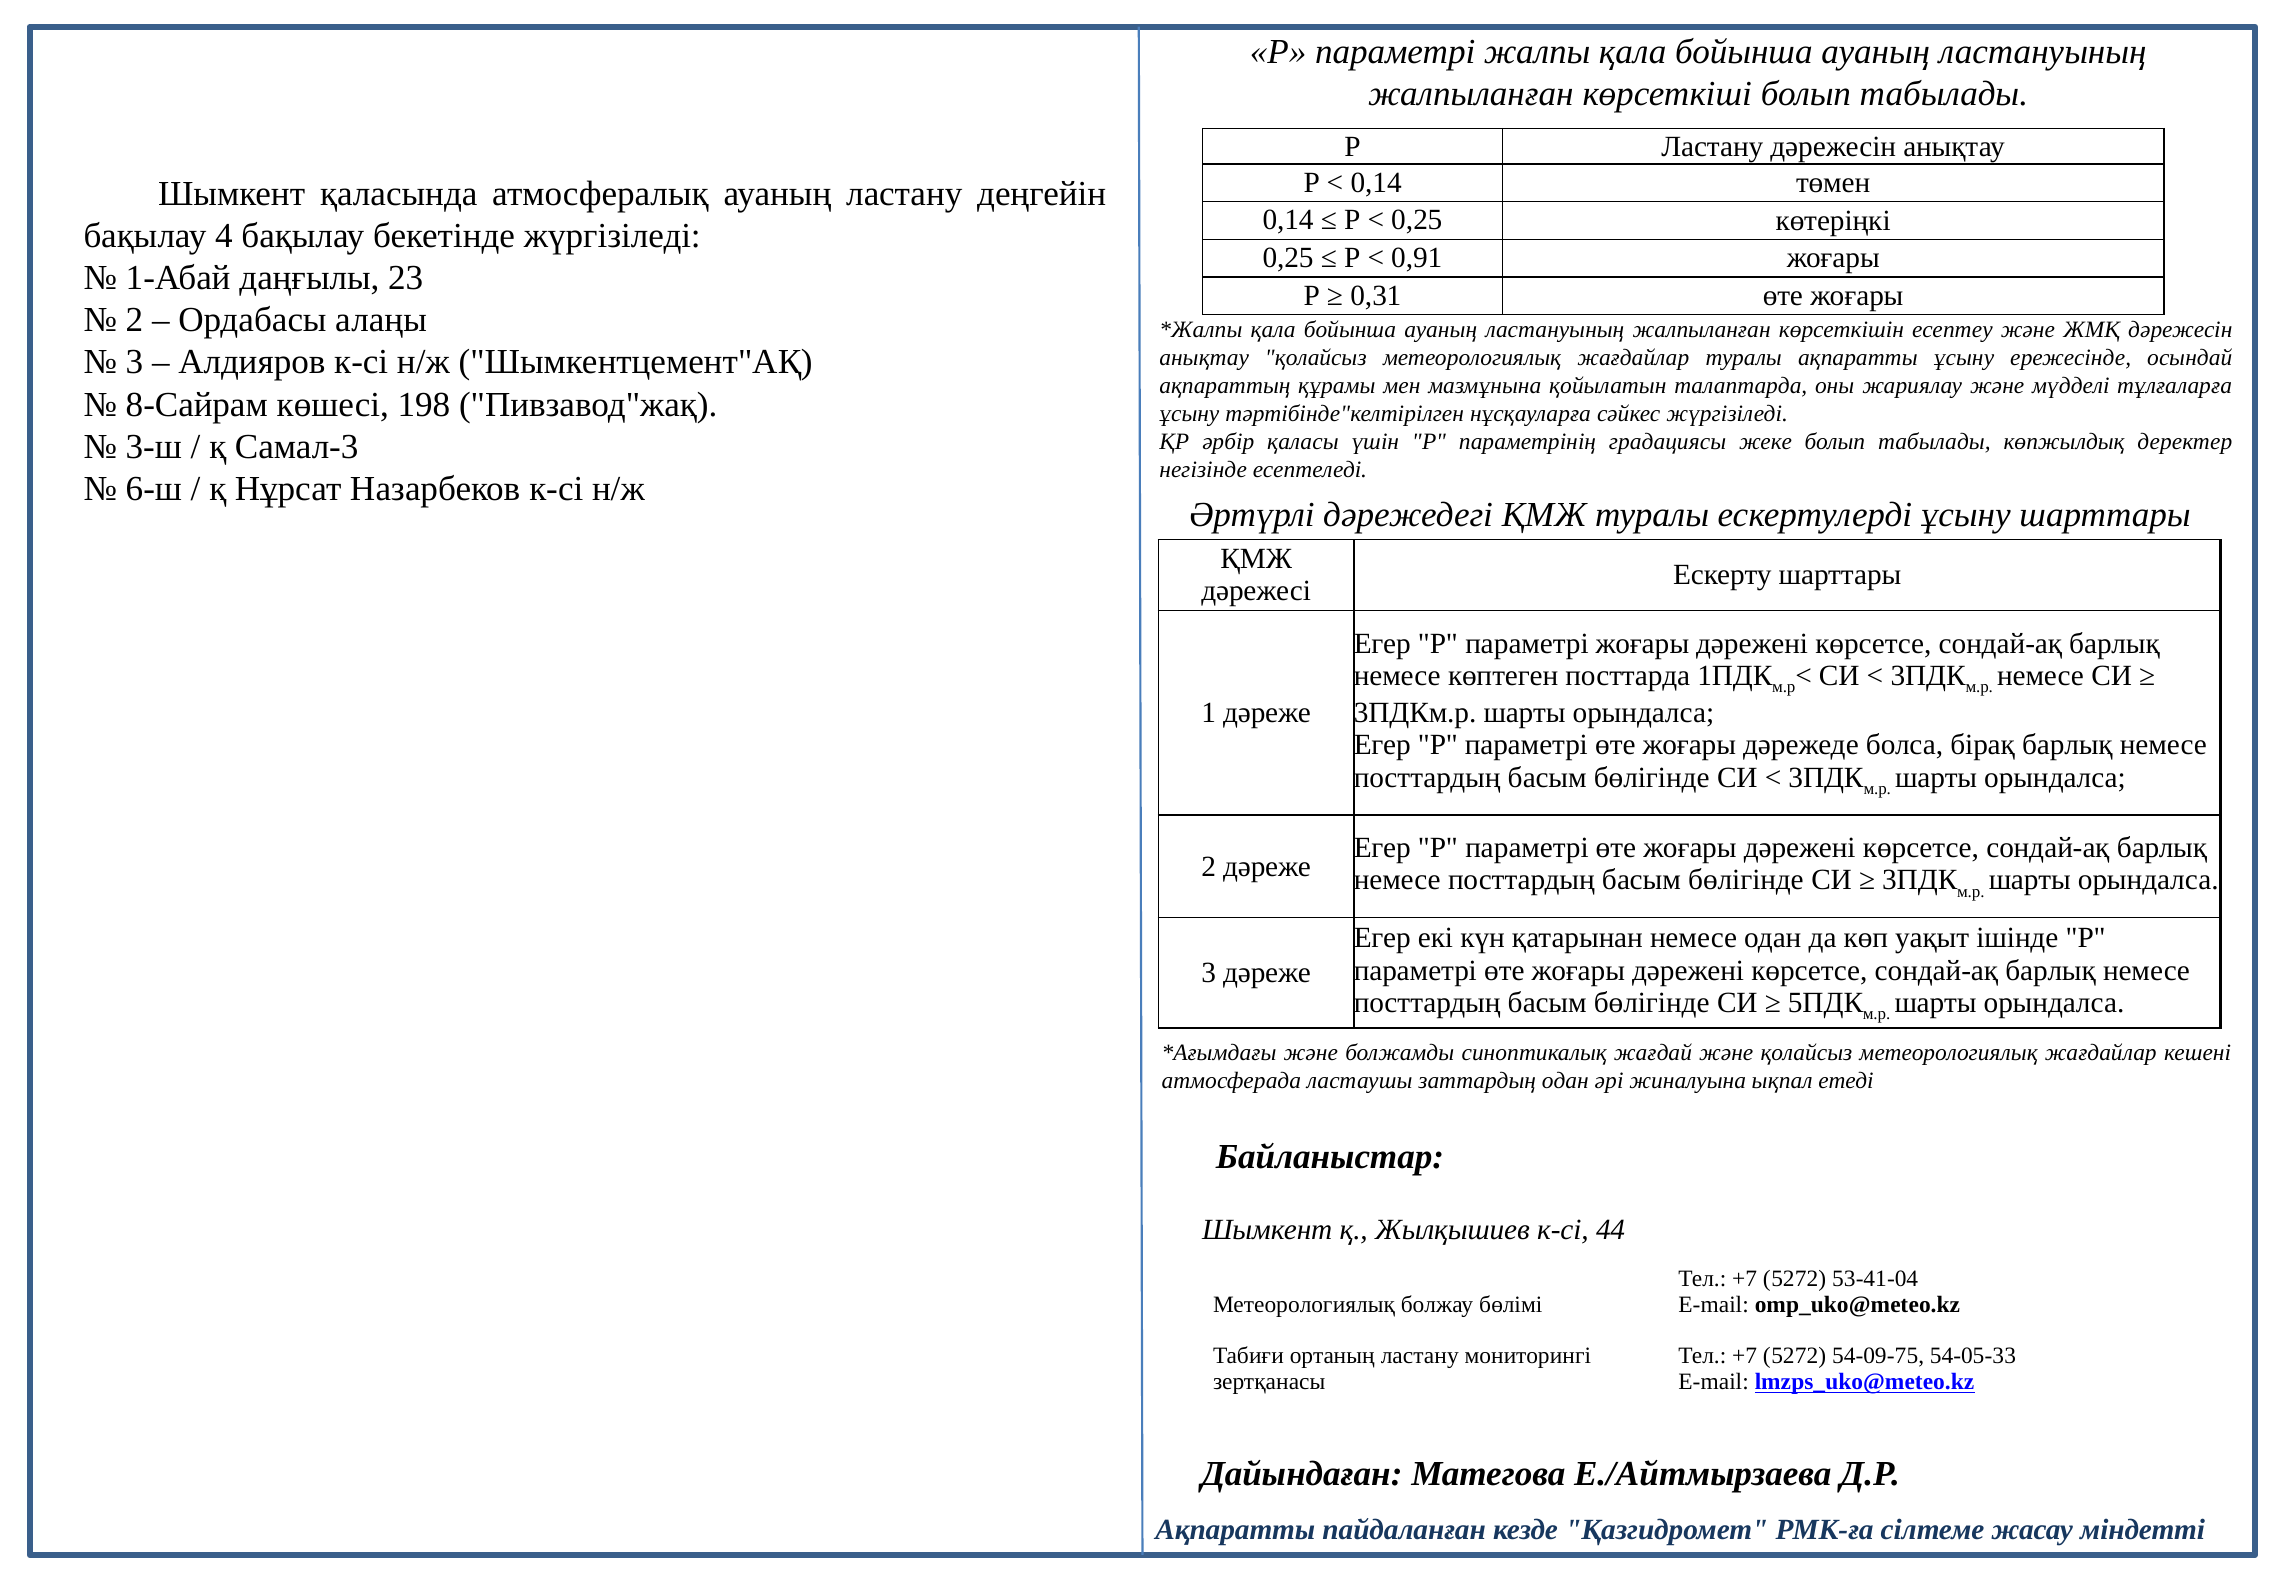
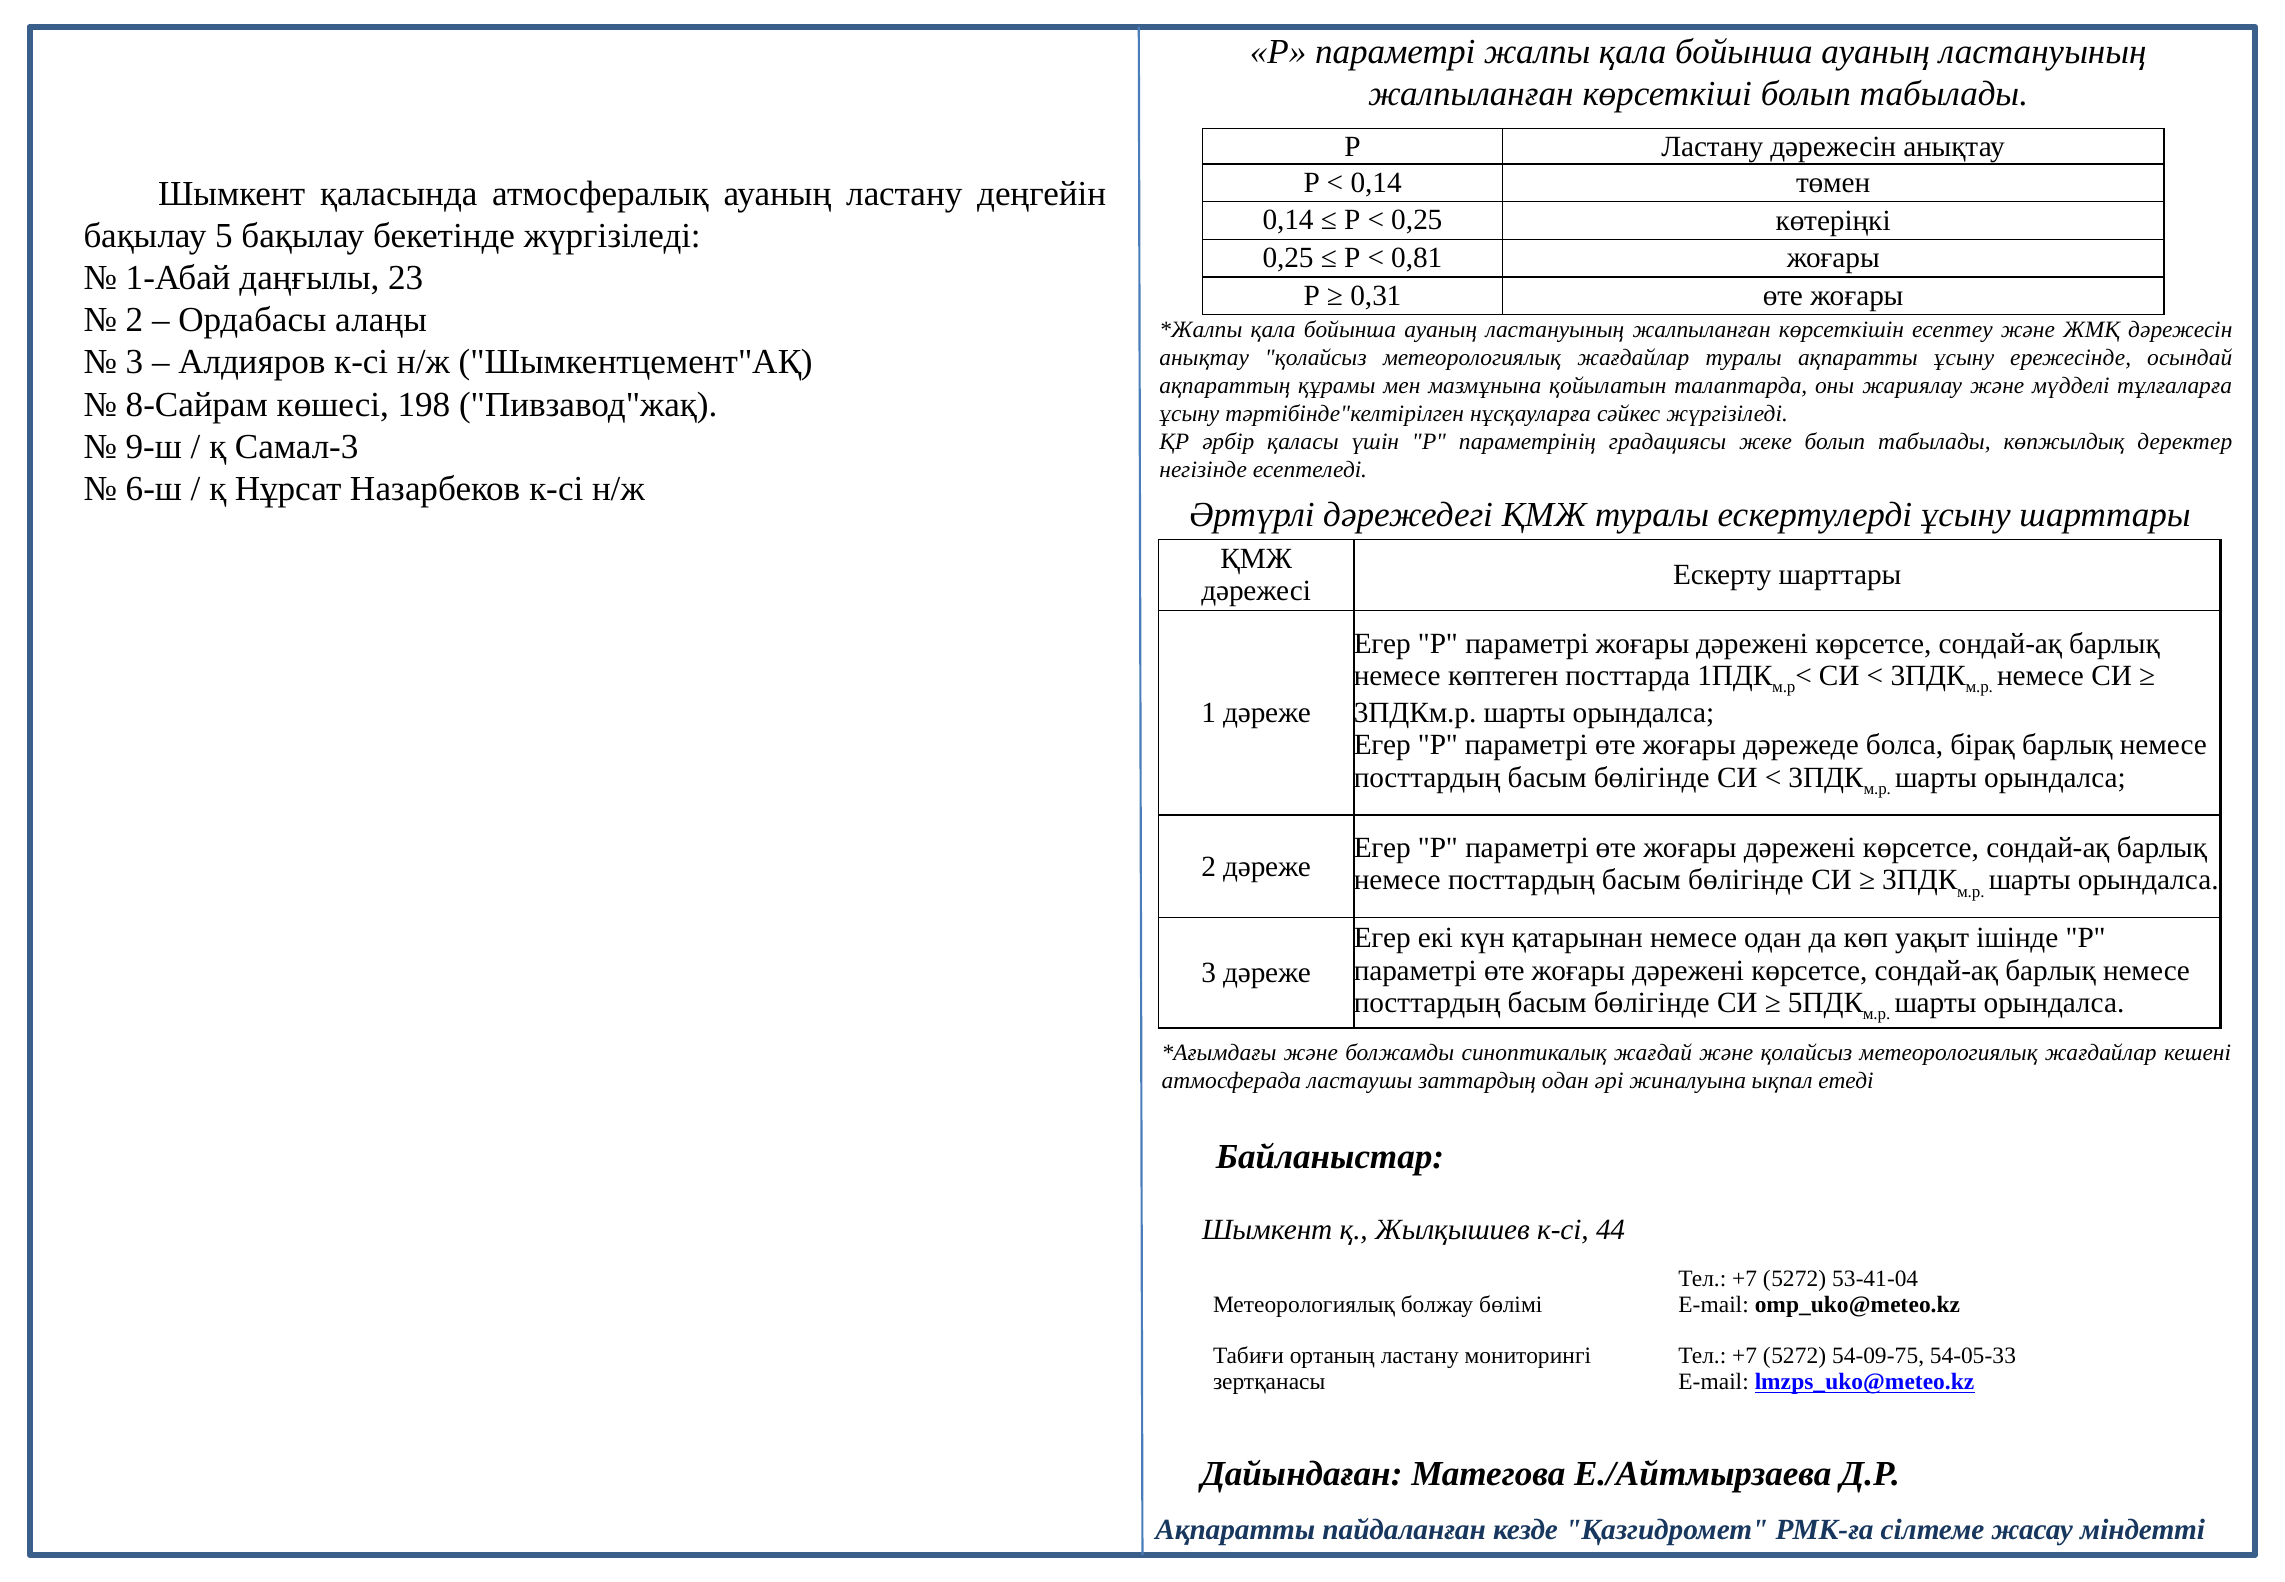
4: 4 -> 5
0,91: 0,91 -> 0,81
3-ш: 3-ш -> 9-ш
